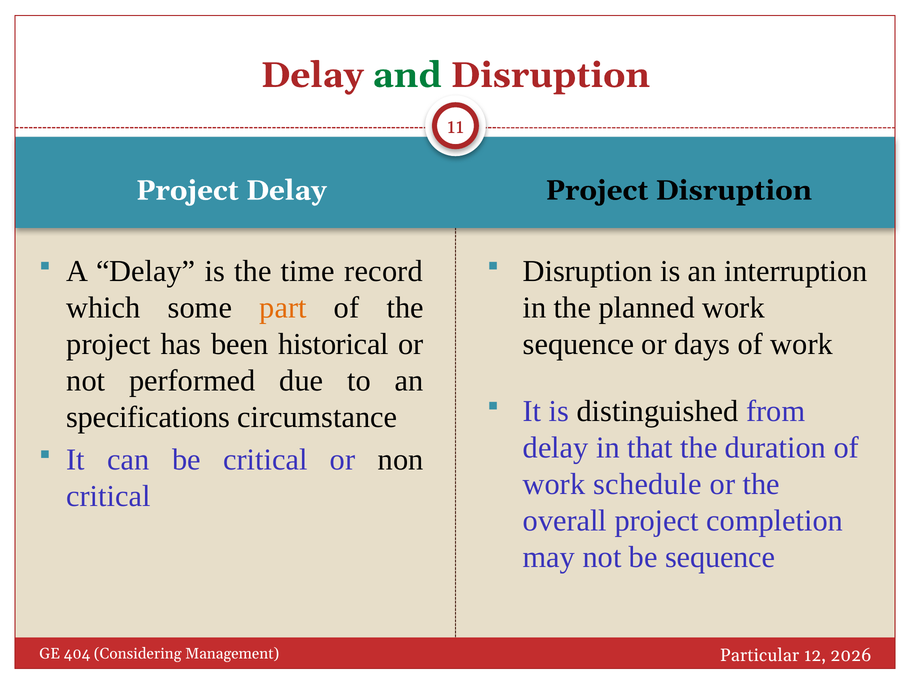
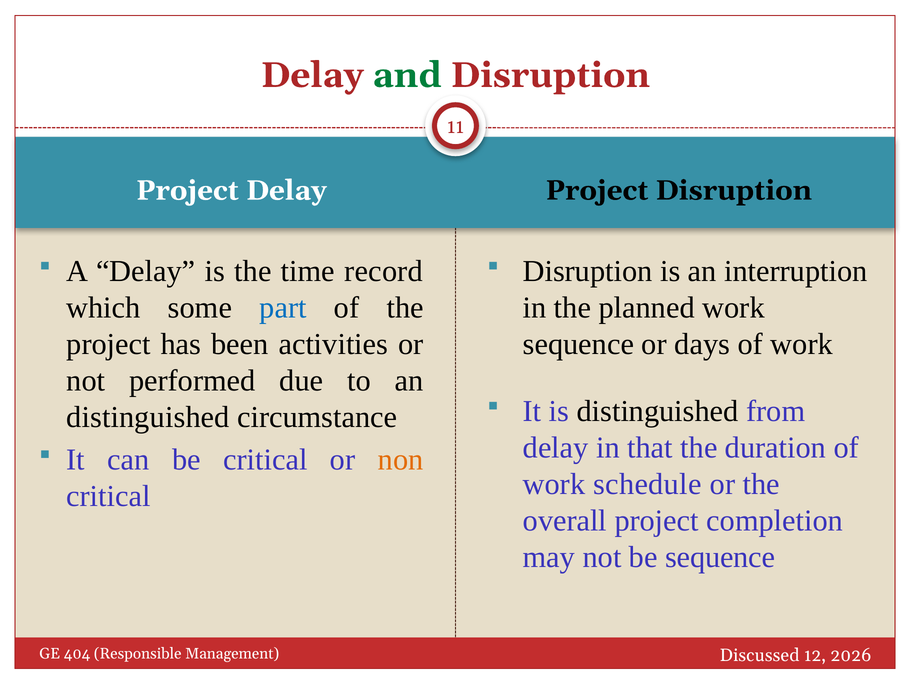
part colour: orange -> blue
historical: historical -> activities
specifications at (148, 417): specifications -> distinguished
non colour: black -> orange
Considering: Considering -> Responsible
Particular: Particular -> Discussed
